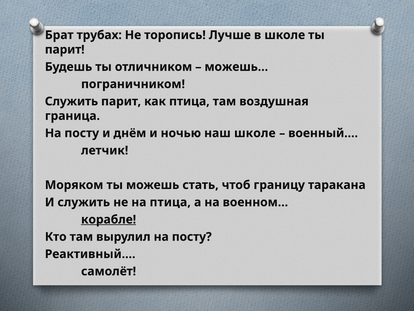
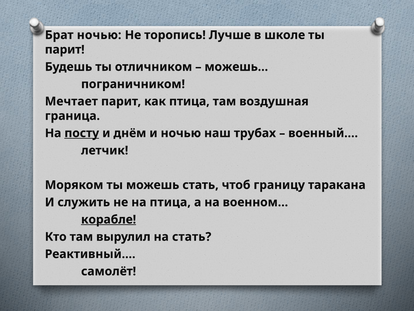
Брат трубах: трубах -> ночью
Служить at (71, 101): Служить -> Мечтает
посту at (82, 133) underline: none -> present
наш школе: школе -> трубах
вырулил на посту: посту -> стать
